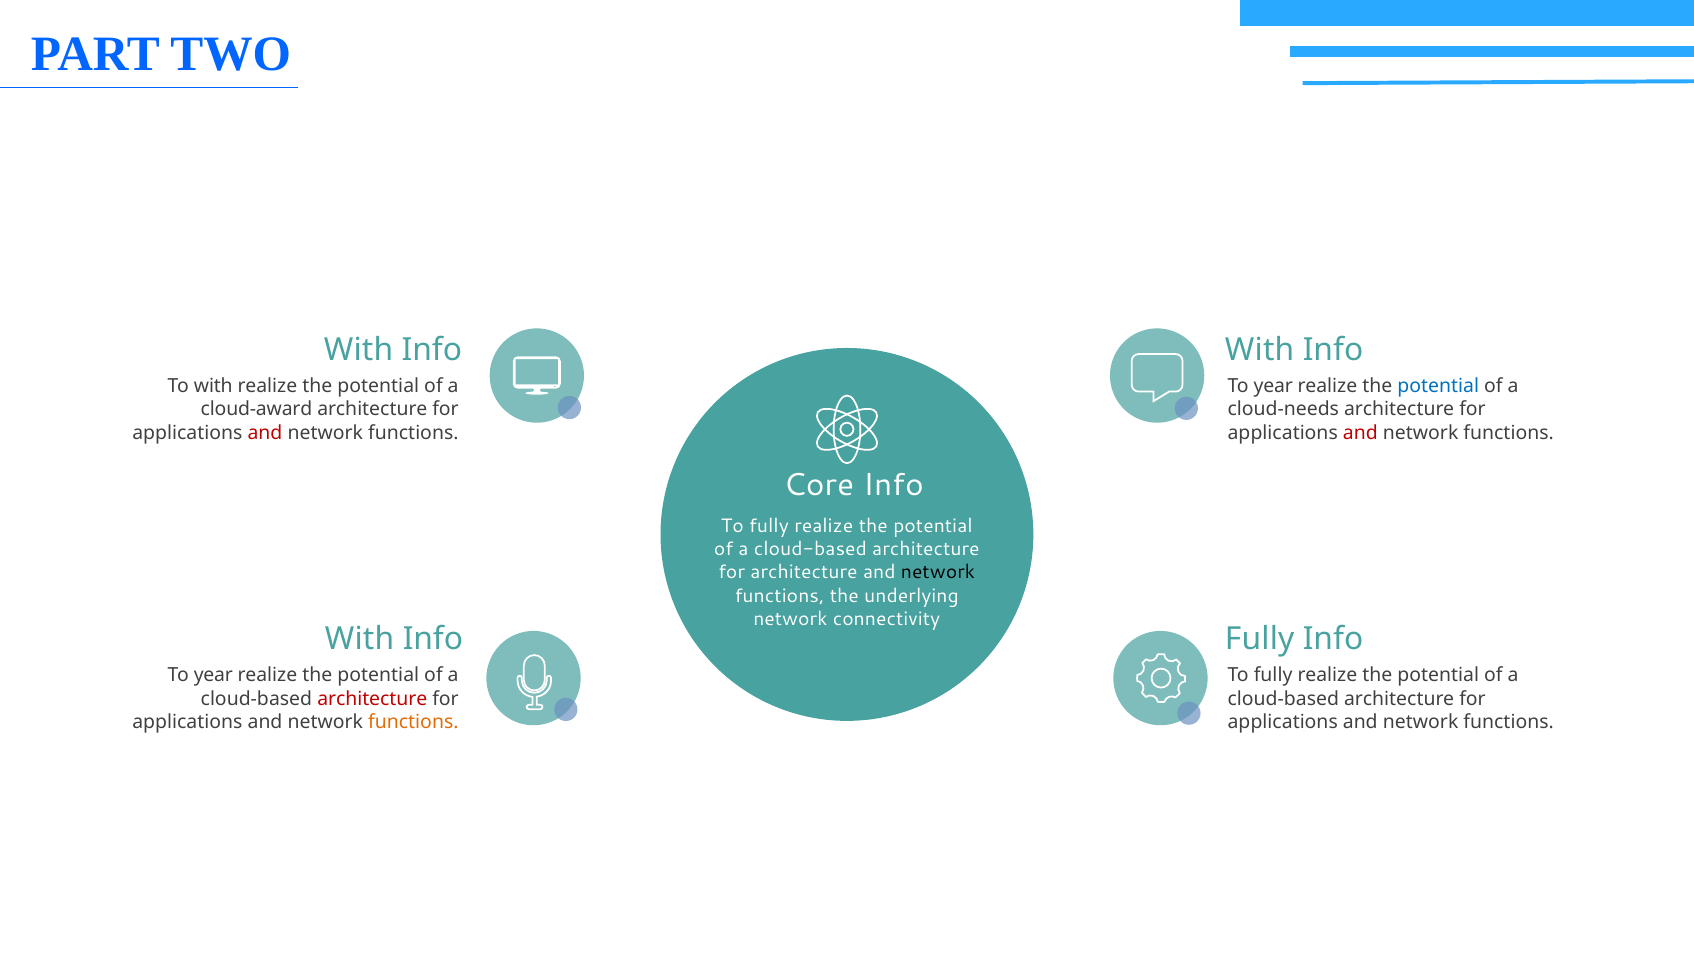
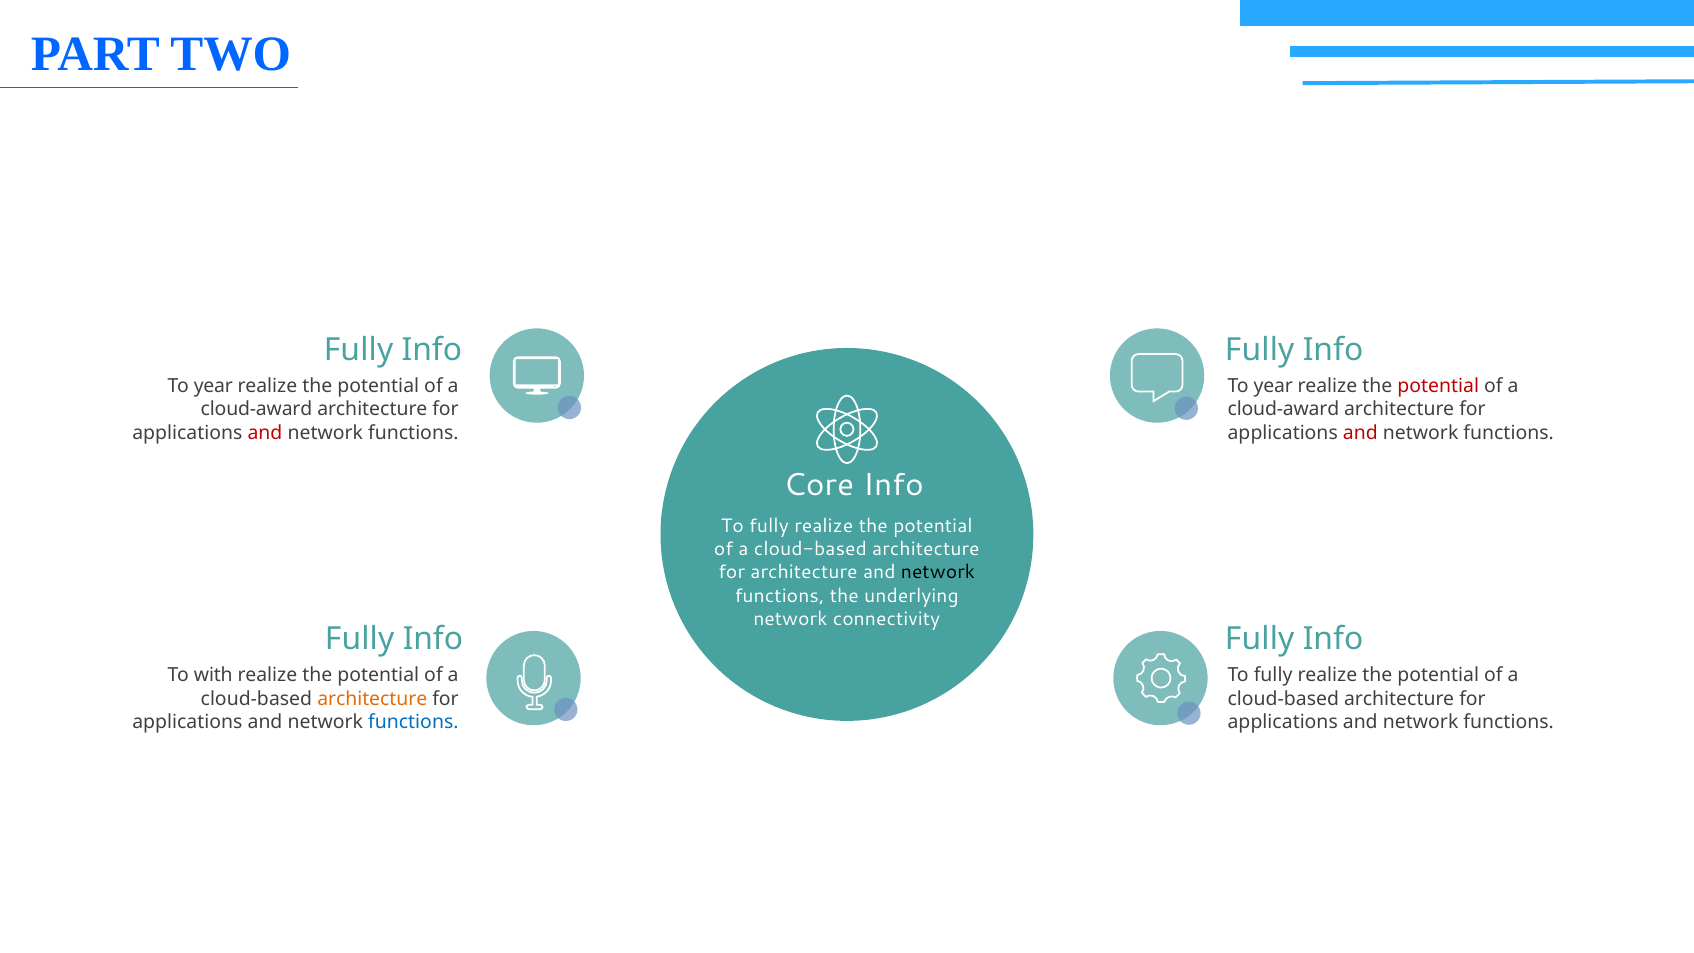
With at (359, 350): With -> Fully
With at (1260, 350): With -> Fully
with at (213, 386): with -> year
potential at (1438, 386) colour: blue -> red
cloud-needs at (1283, 409): cloud-needs -> cloud-award
With at (360, 639): With -> Fully
year at (213, 675): year -> with
architecture at (372, 699) colour: red -> orange
functions at (413, 722) colour: orange -> blue
